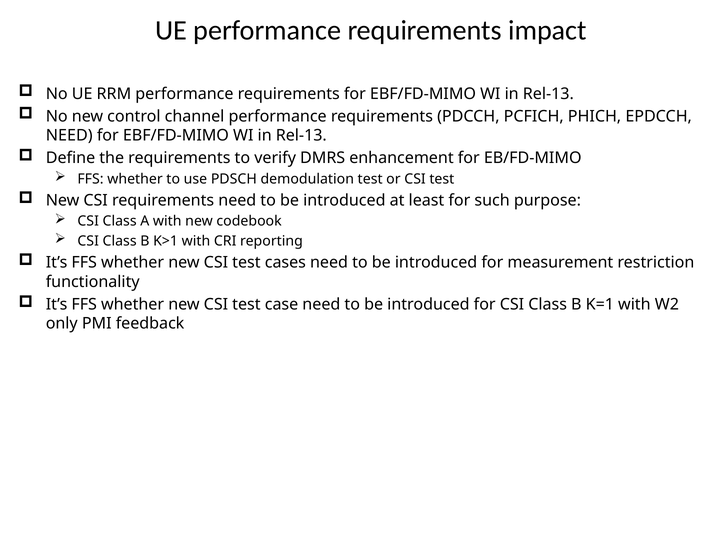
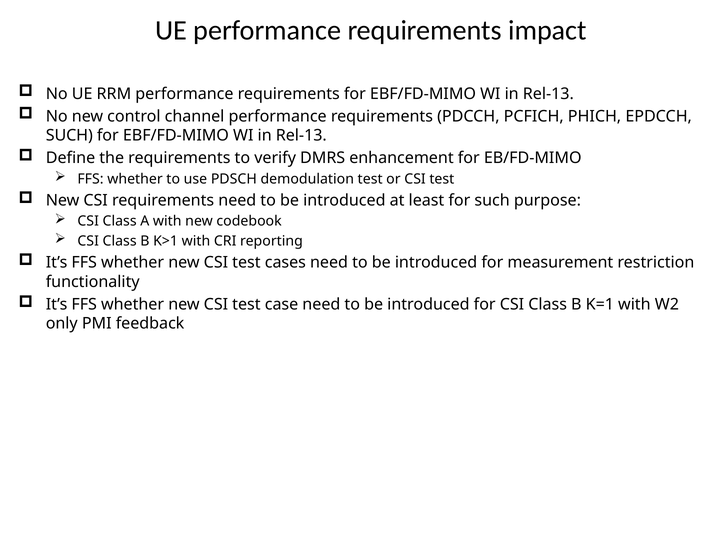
NEED at (69, 135): NEED -> SUCH
